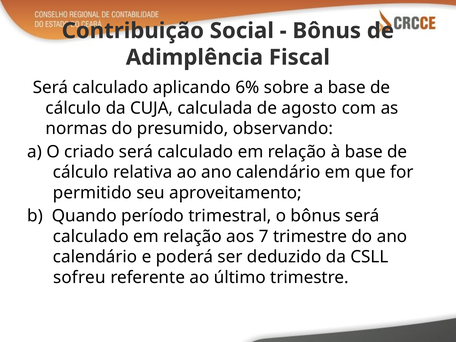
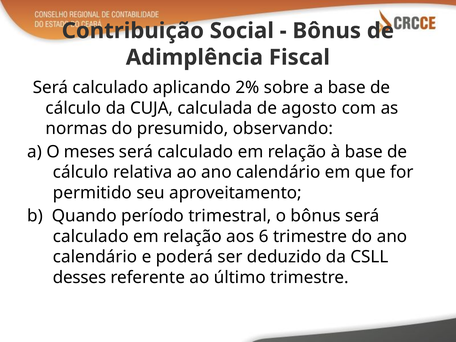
6%: 6% -> 2%
criado: criado -> meses
7: 7 -> 6
sofreu: sofreu -> desses
